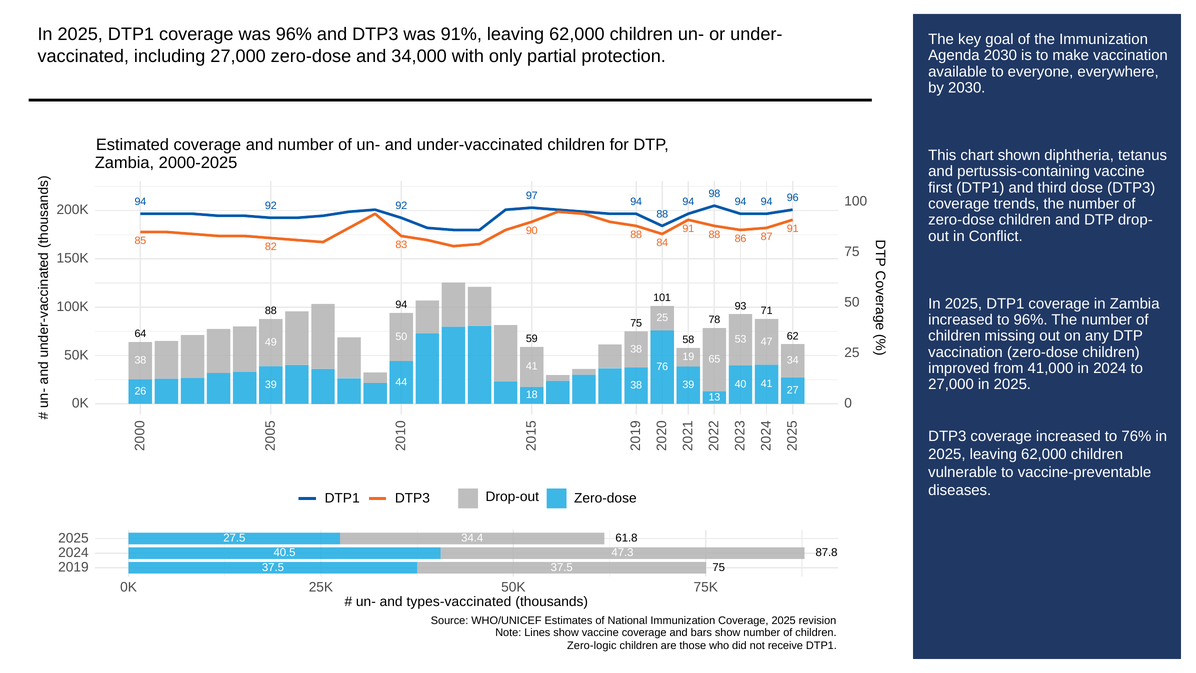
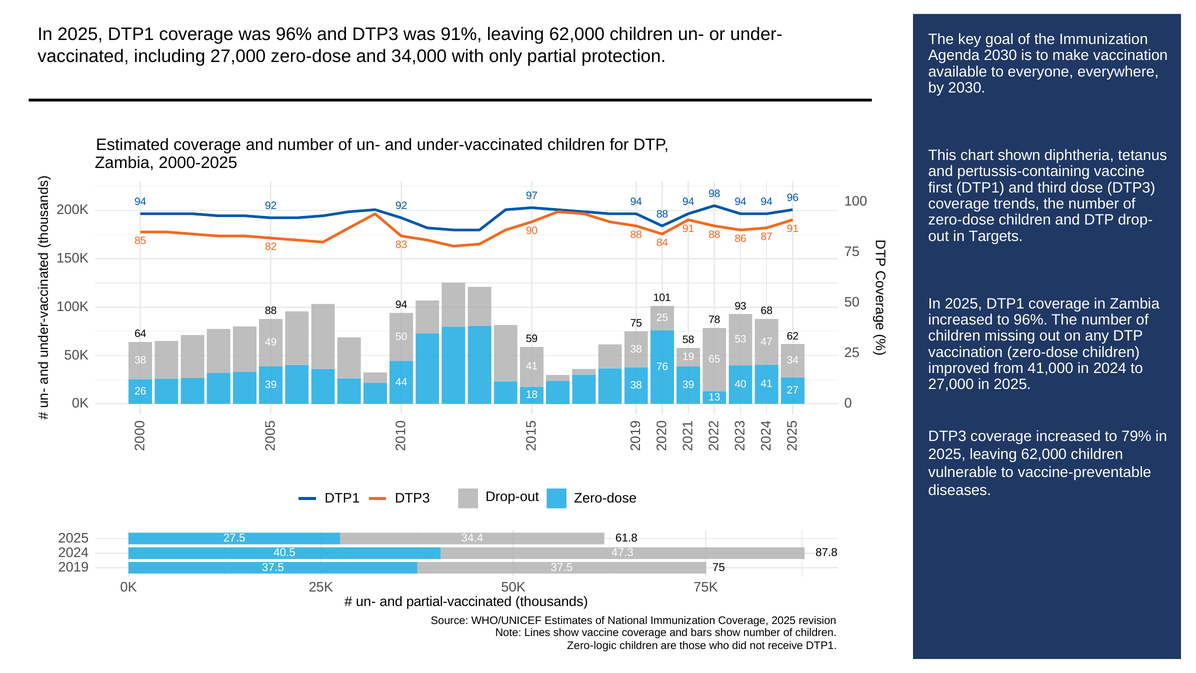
Conflict: Conflict -> Targets
71: 71 -> 68
76%: 76% -> 79%
types-vaccinated: types-vaccinated -> partial-vaccinated
